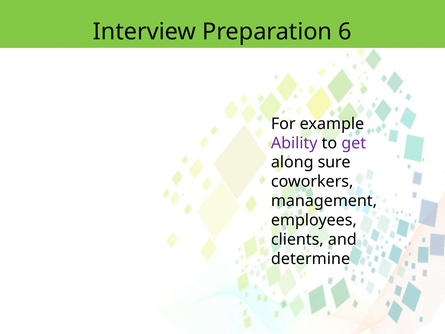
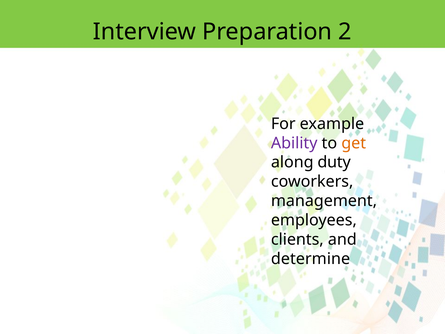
6: 6 -> 2
get colour: purple -> orange
sure: sure -> duty
